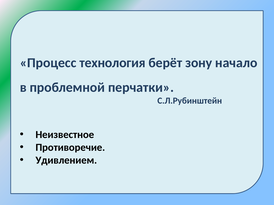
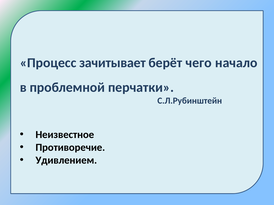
технология: технология -> зачитывает
зону: зону -> чего
